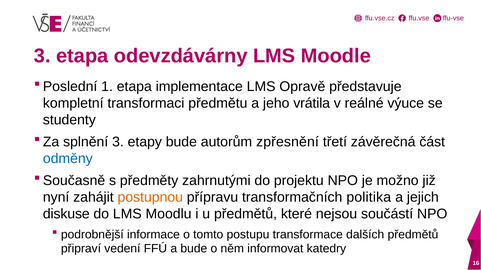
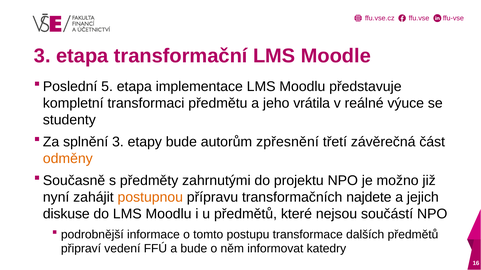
odevzdávárny: odevzdávárny -> transformační
1: 1 -> 5
implementace LMS Opravě: Opravě -> Moodlu
odměny colour: blue -> orange
politika: politika -> najdete
